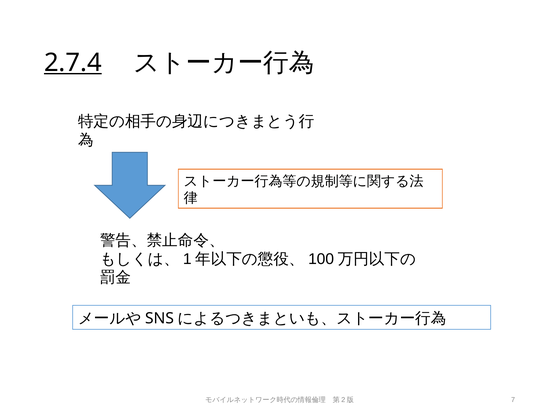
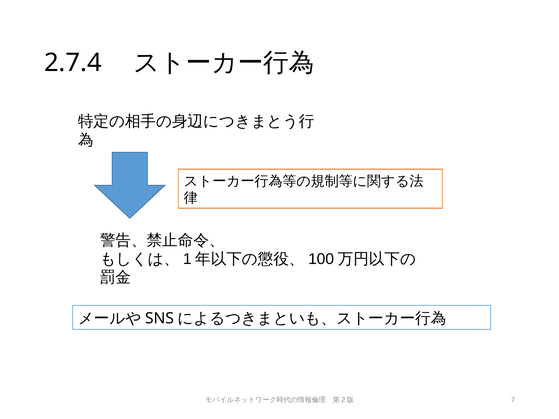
2.7.4 underline: present -> none
